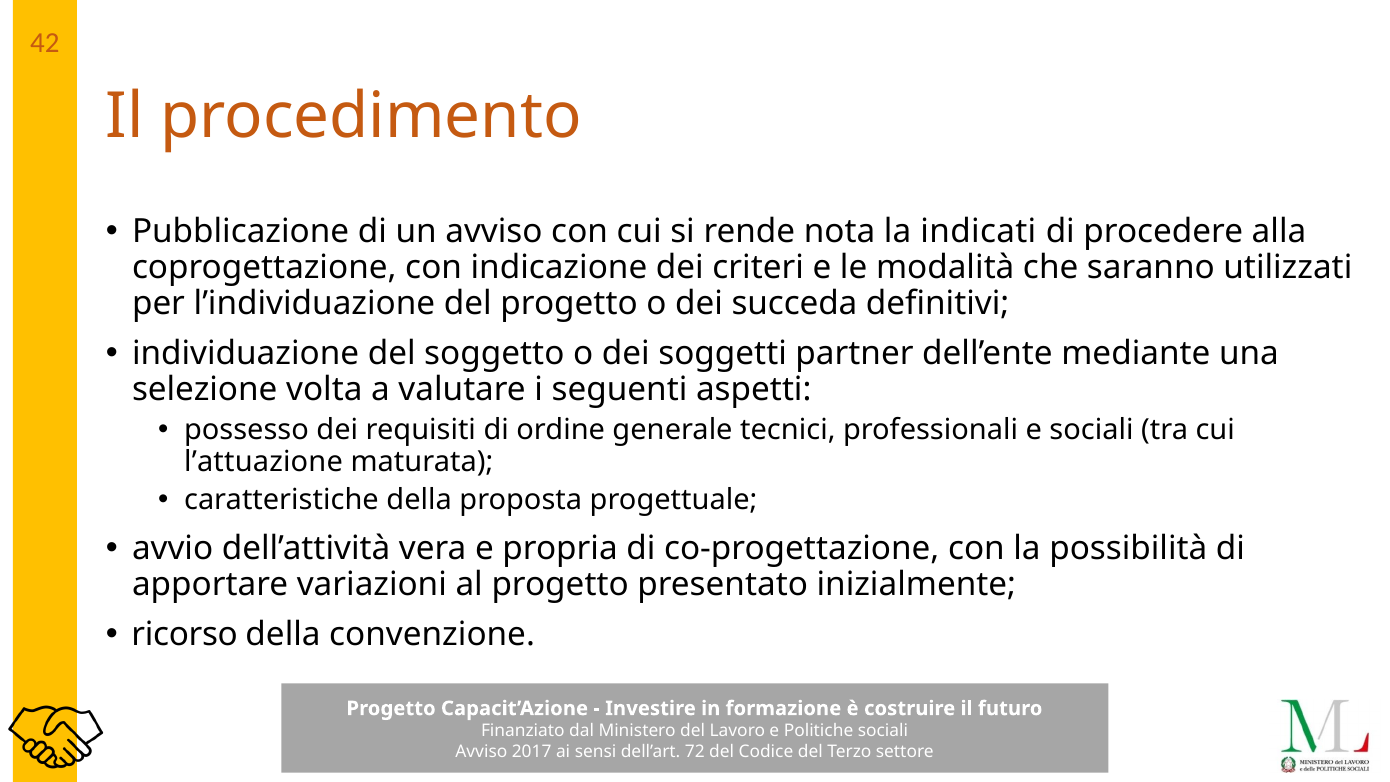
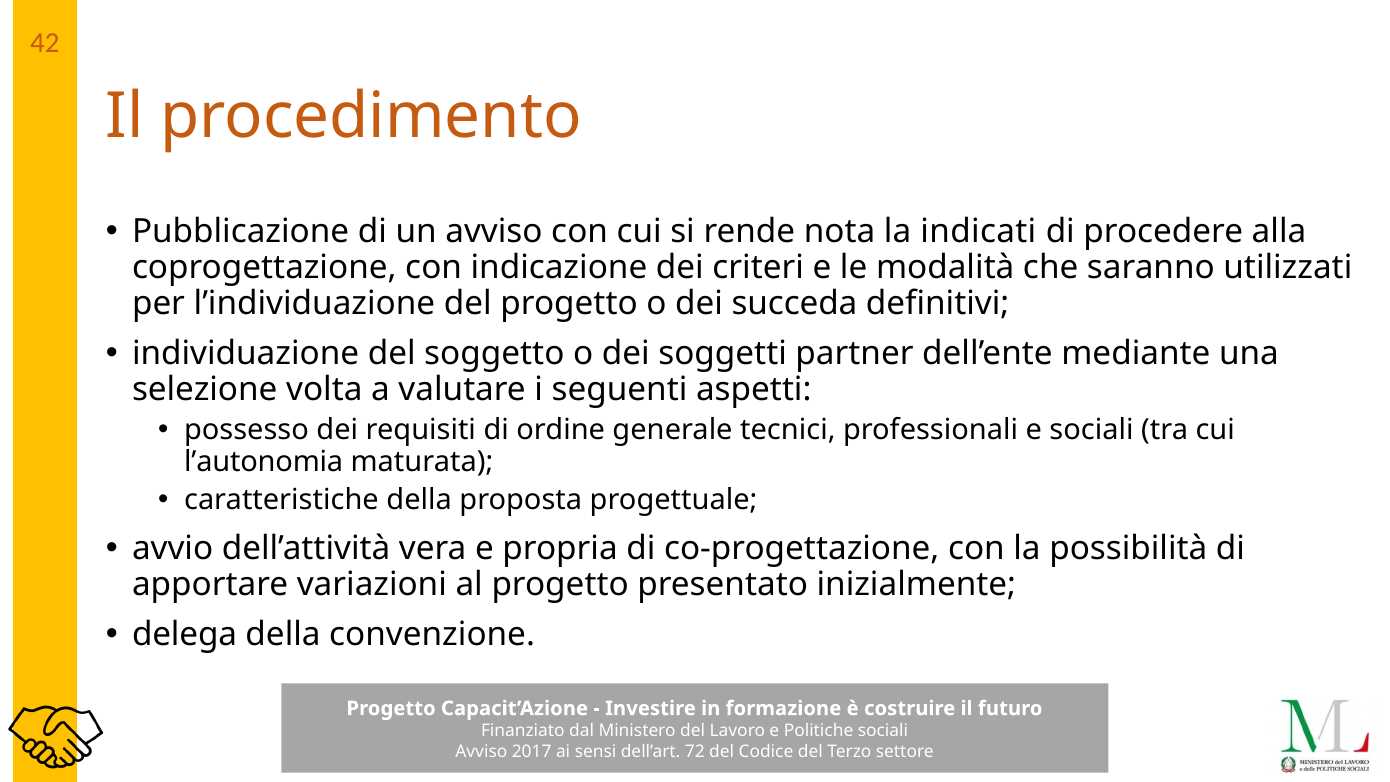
l’attuazione: l’attuazione -> l’autonomia
ricorso: ricorso -> delega
